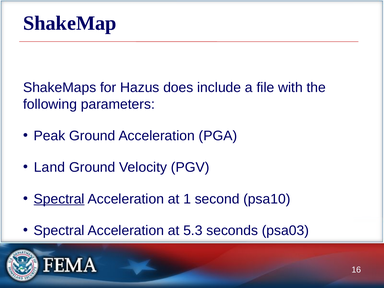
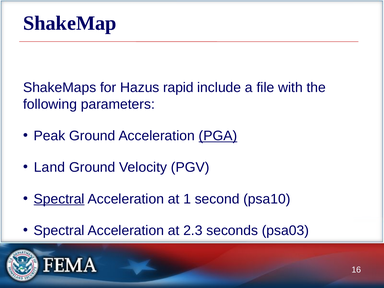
does: does -> rapid
PGA underline: none -> present
5.3: 5.3 -> 2.3
